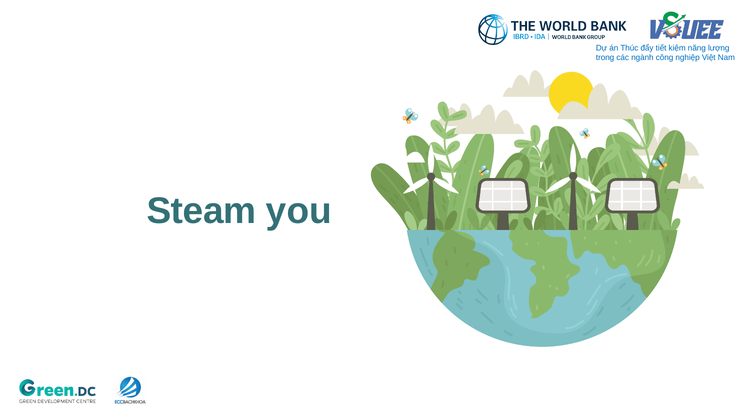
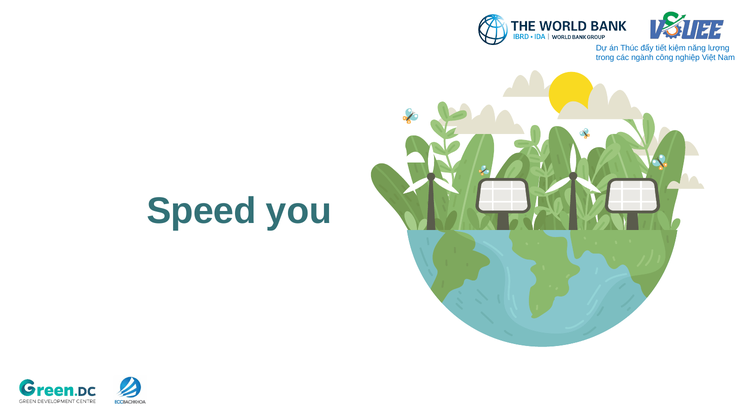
Steam: Steam -> Speed
